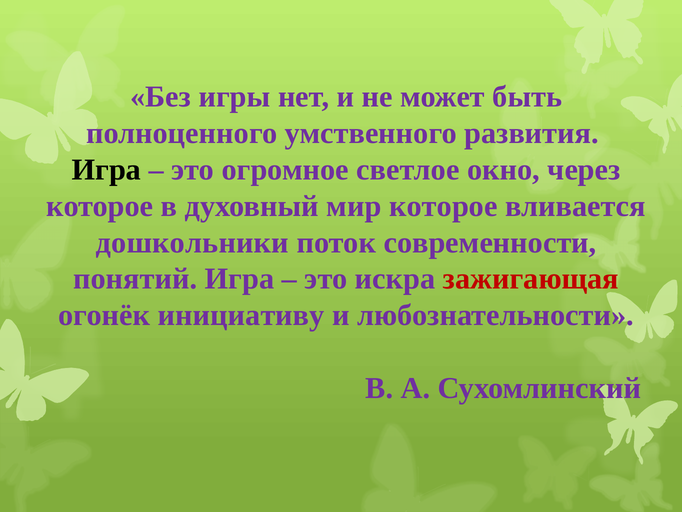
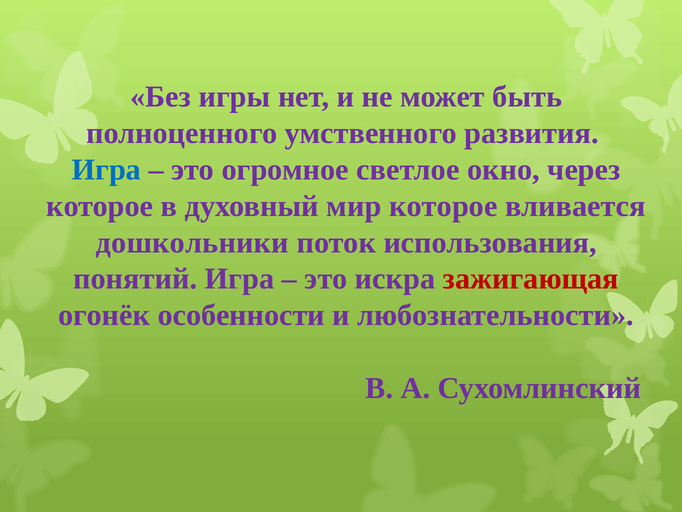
Игра at (106, 170) colour: black -> blue
современности: современности -> использования
инициативу: инициативу -> особенности
